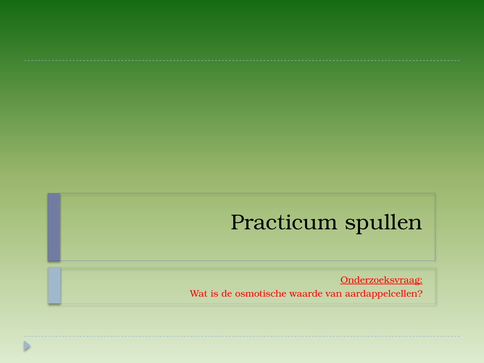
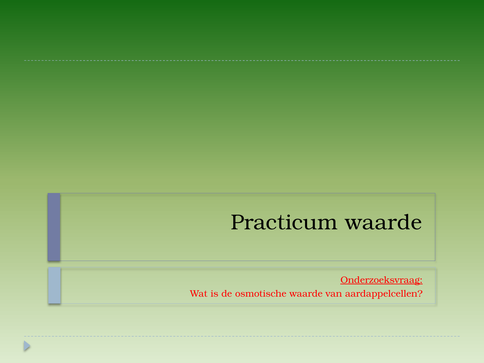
Practicum spullen: spullen -> waarde
